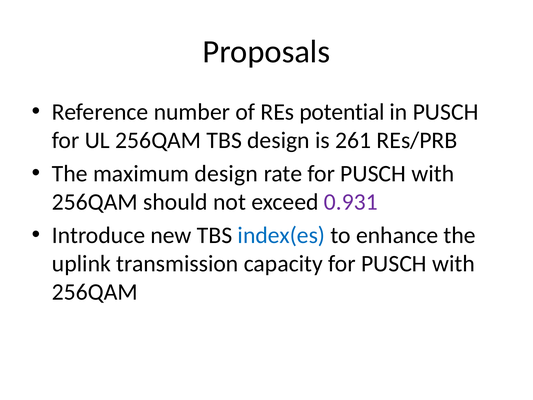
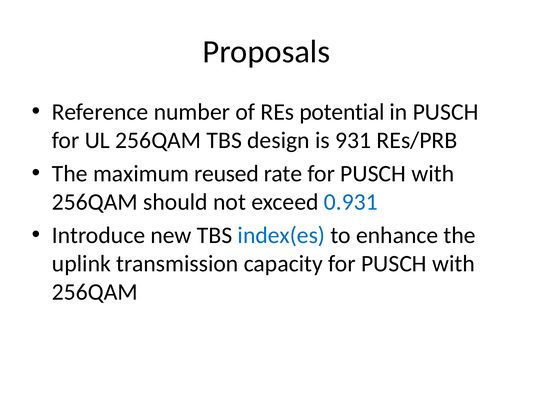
261: 261 -> 931
maximum design: design -> reused
0.931 colour: purple -> blue
